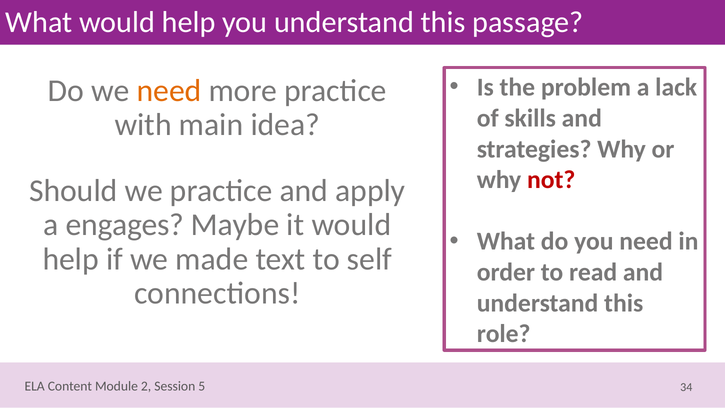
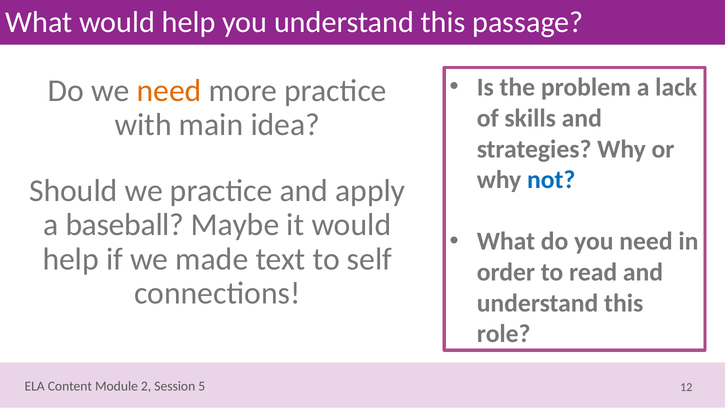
not colour: red -> blue
engages: engages -> baseball
34: 34 -> 12
